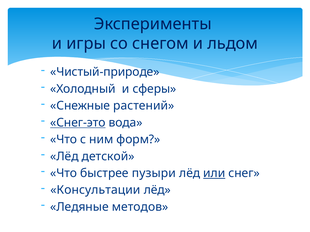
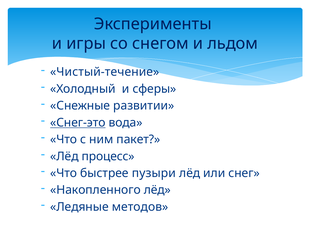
Чистый-природе: Чистый-природе -> Чистый-течение
растений: растений -> развитии
форм: форм -> пакет
детской: детской -> процесс
или underline: present -> none
Консультации: Консультации -> Накопленного
